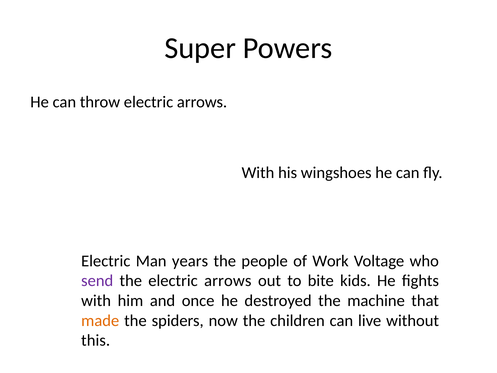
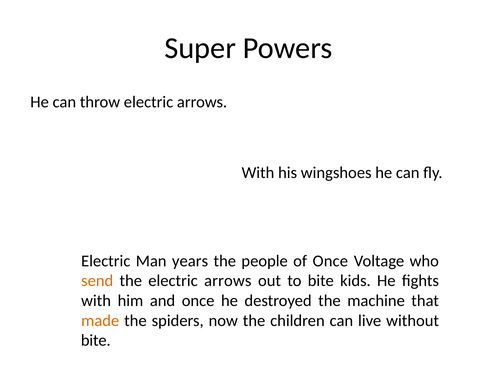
of Work: Work -> Once
send colour: purple -> orange
this at (96, 340): this -> bite
